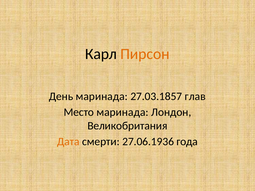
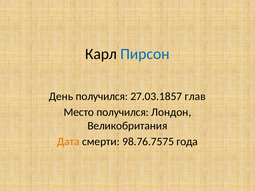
Пирсон colour: orange -> blue
День маринада: маринада -> получился
Место маринада: маринада -> получился
27.06.1936: 27.06.1936 -> 98.76.7575
